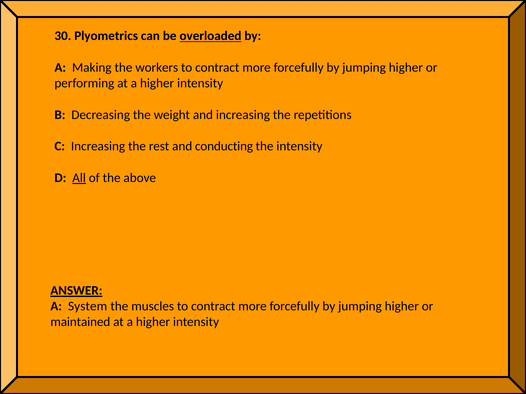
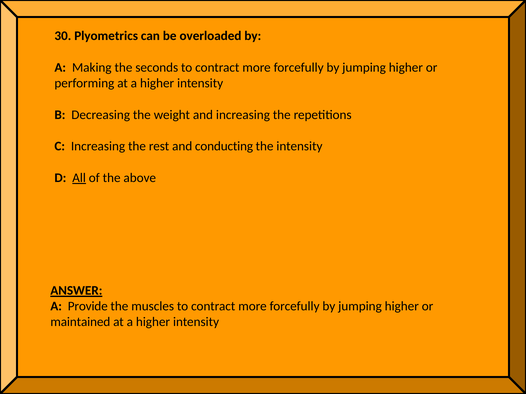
overloaded underline: present -> none
workers: workers -> seconds
System: System -> Provide
